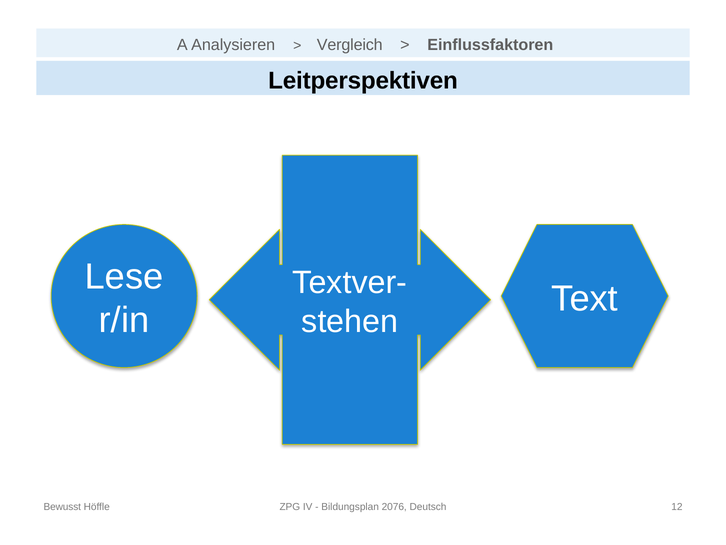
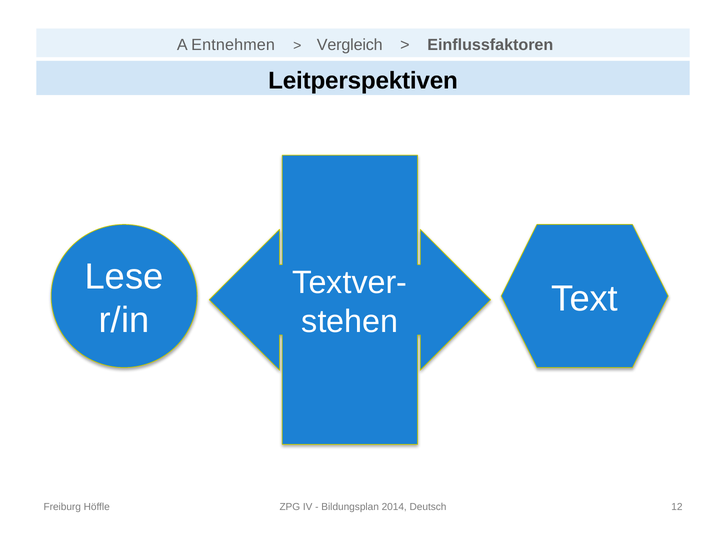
Analysieren: Analysieren -> Entnehmen
Bewusst: Bewusst -> Freiburg
2076: 2076 -> 2014
